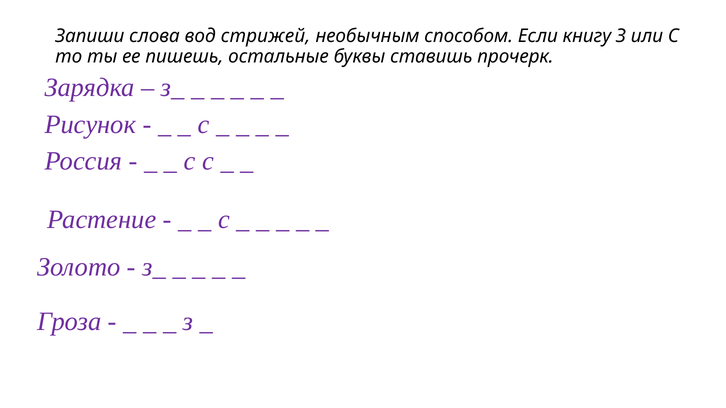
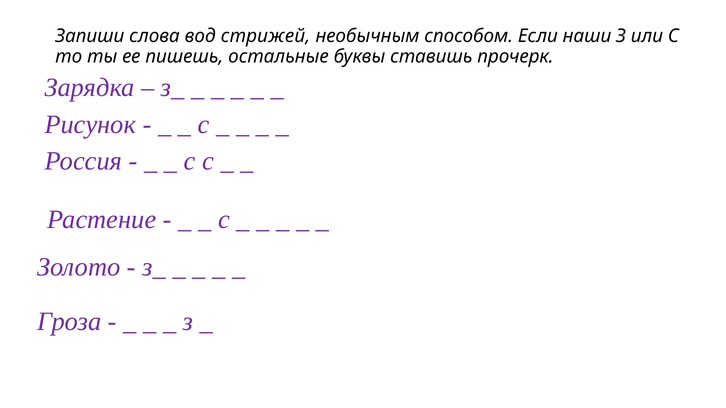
книгу: книгу -> наши
